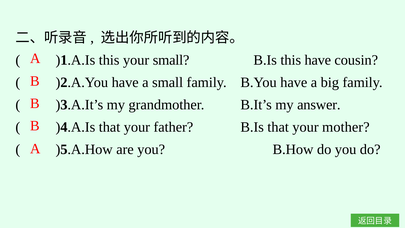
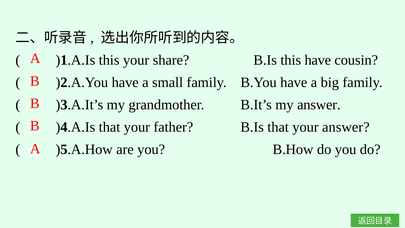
your small: small -> share
your mother: mother -> answer
